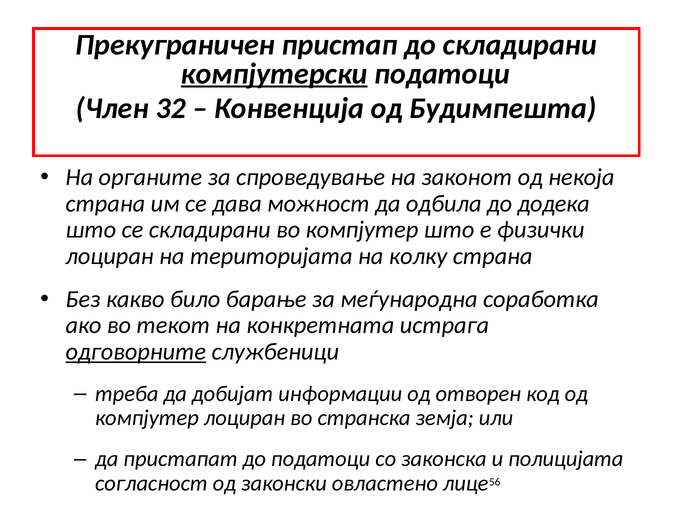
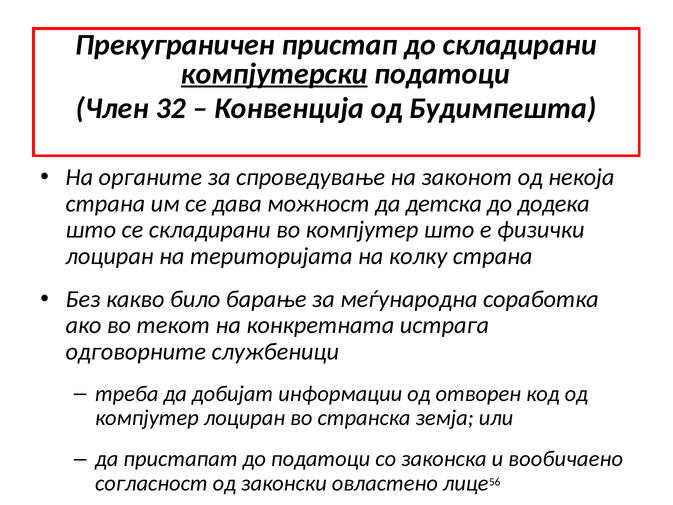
одбила: одбила -> детска
одговорните underline: present -> none
полицијата: полицијата -> вообичаено
